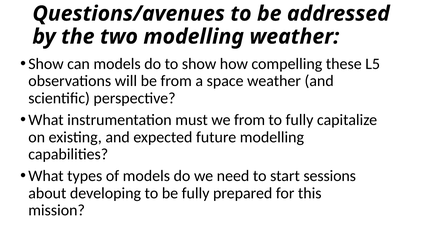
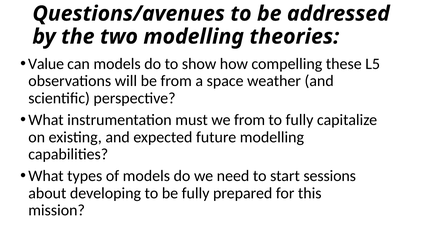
modelling weather: weather -> theories
Show at (46, 64): Show -> Value
